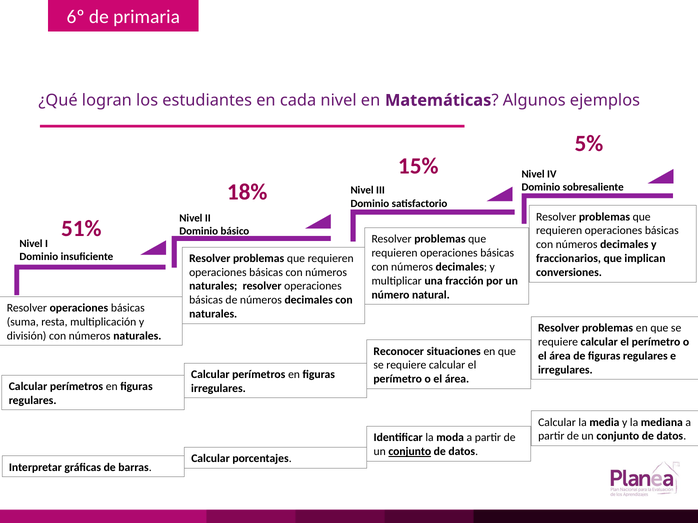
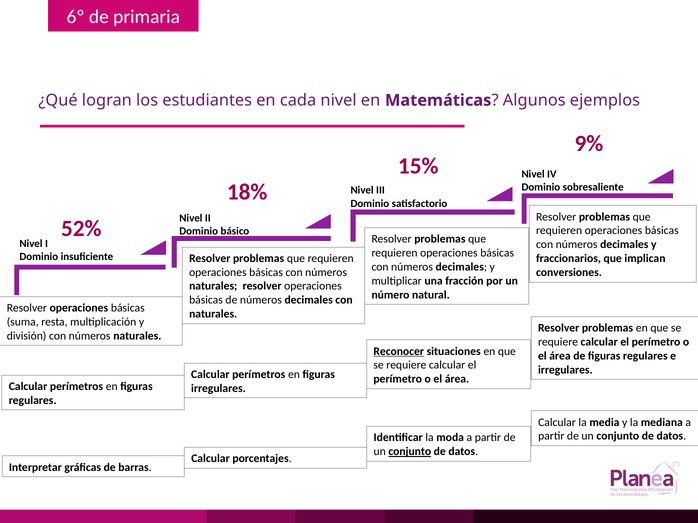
5%: 5% -> 9%
51%: 51% -> 52%
Reconocer underline: none -> present
